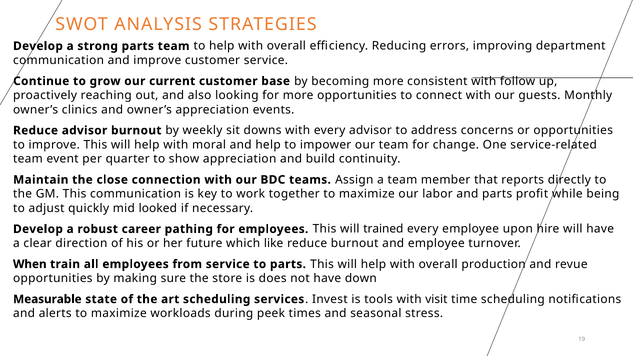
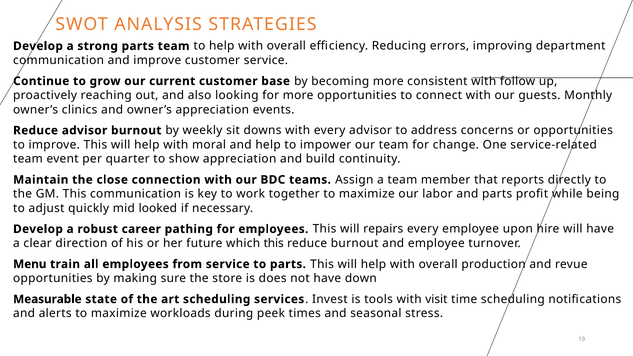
trained: trained -> repairs
which like: like -> this
When: When -> Menu
